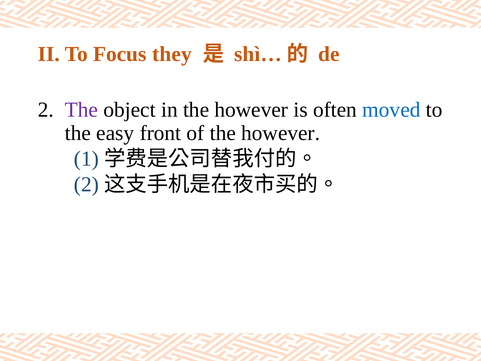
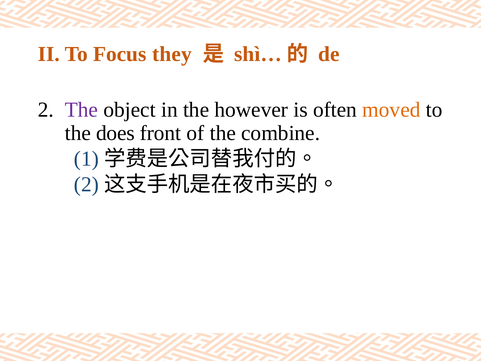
moved colour: blue -> orange
easy: easy -> does
of the however: however -> combine
